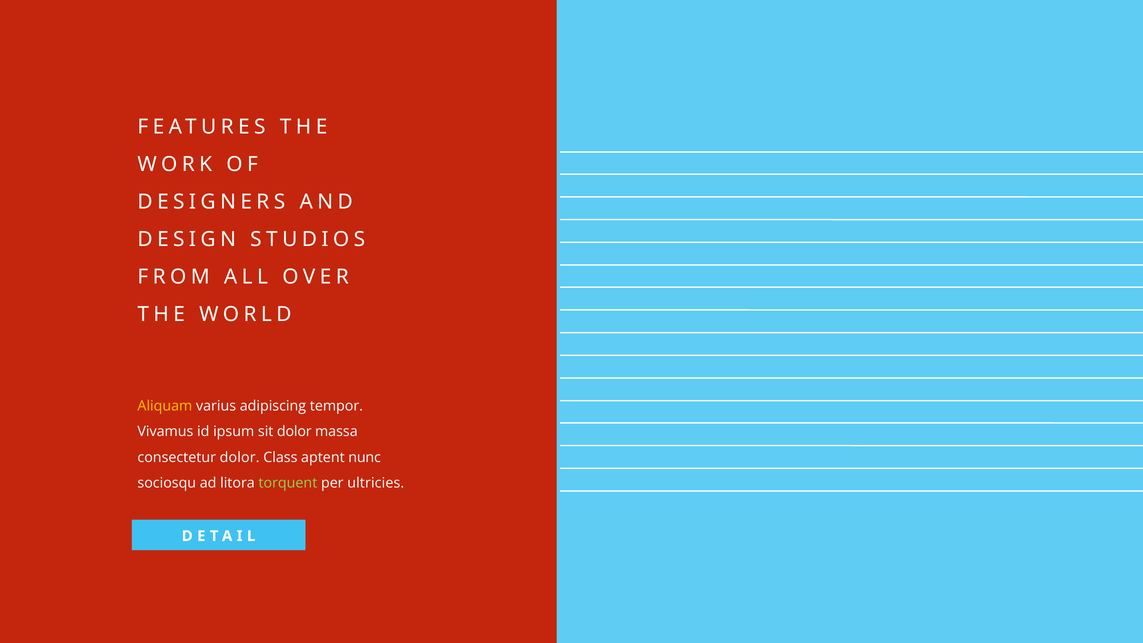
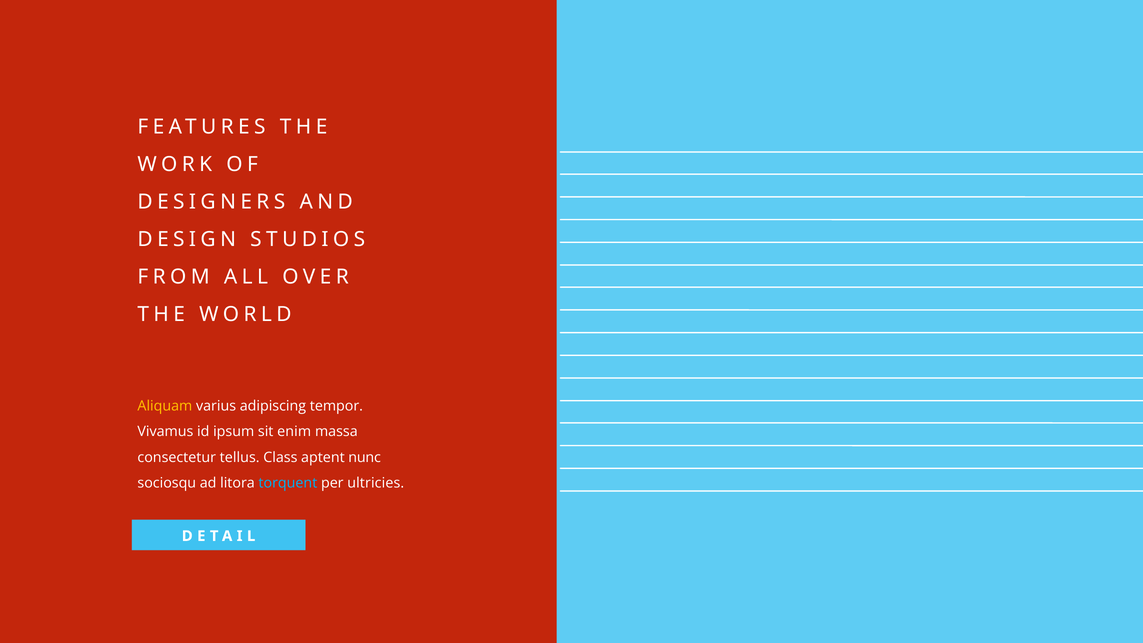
sit dolor: dolor -> enim
consectetur dolor: dolor -> tellus
torquent colour: light green -> light blue
